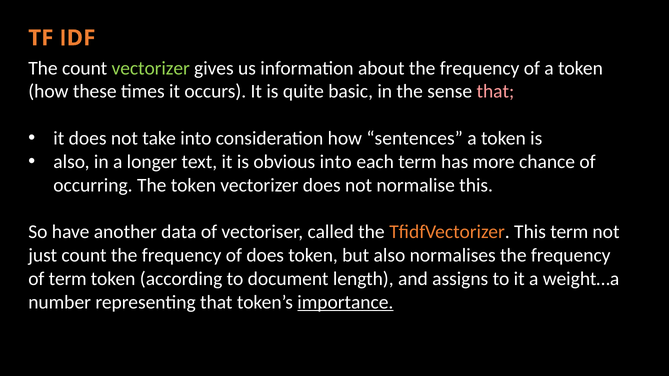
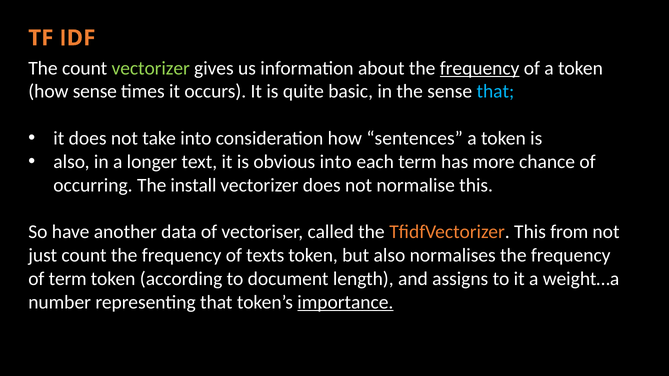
frequency at (480, 68) underline: none -> present
how these: these -> sense
that at (495, 92) colour: pink -> light blue
The token: token -> install
This term: term -> from
of does: does -> texts
